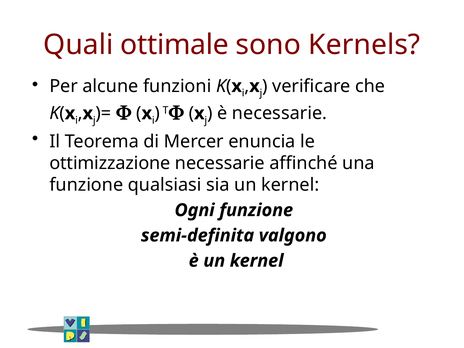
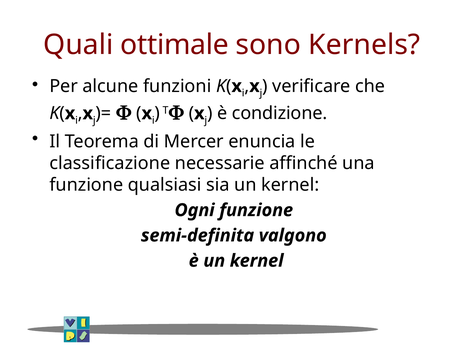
è necessarie: necessarie -> condizione
ottimizzazione: ottimizzazione -> classificazione
